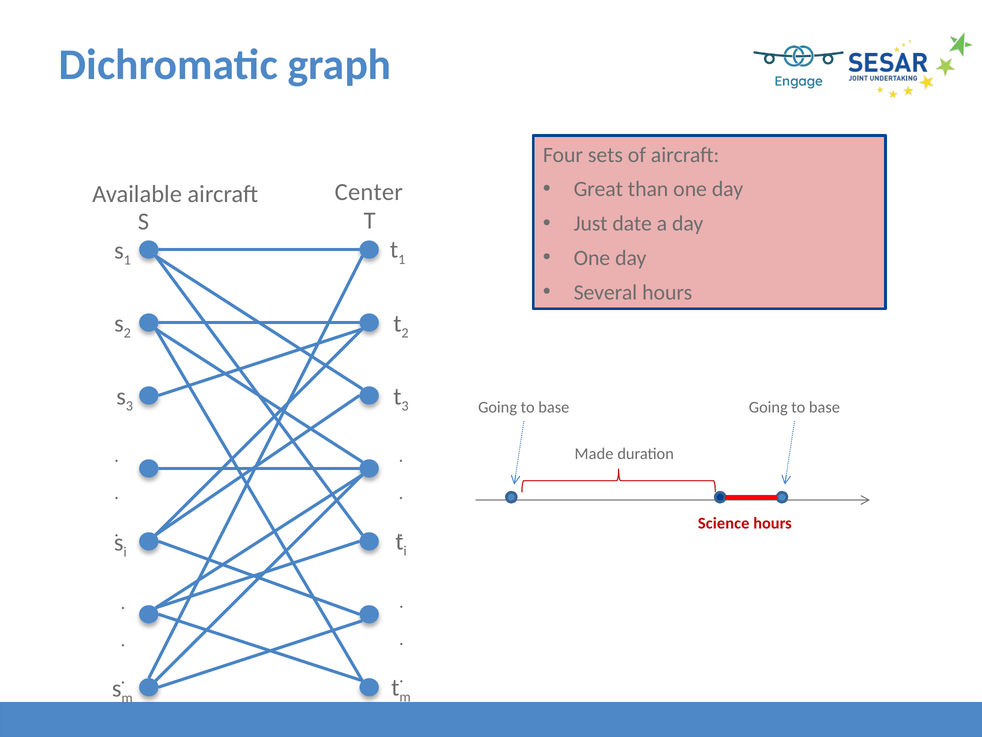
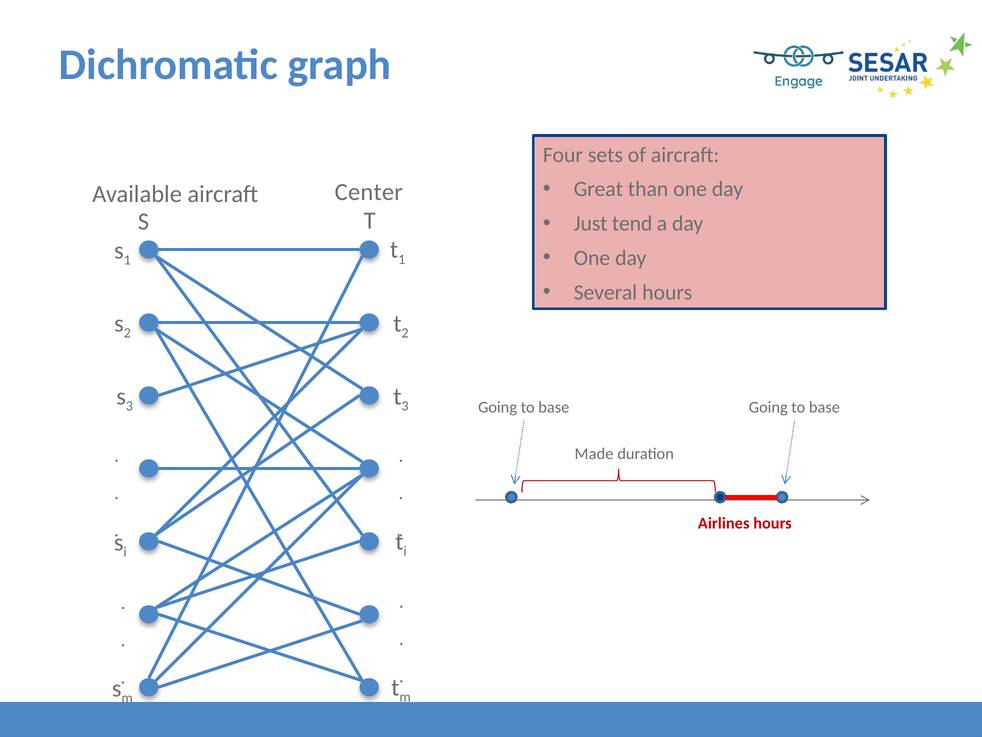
date: date -> tend
Science: Science -> Airlines
